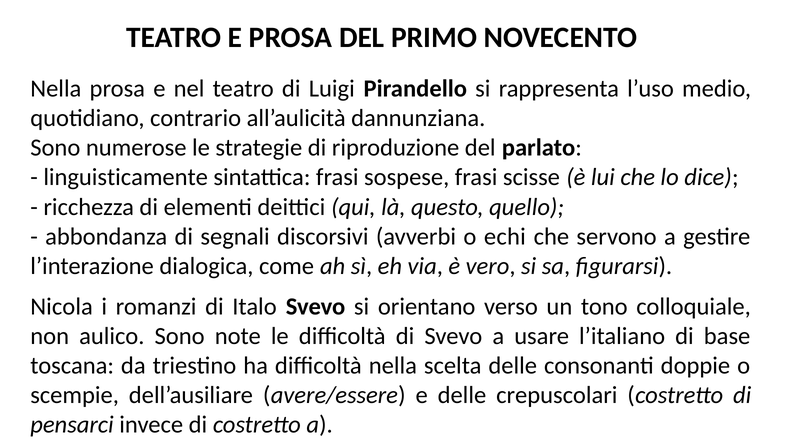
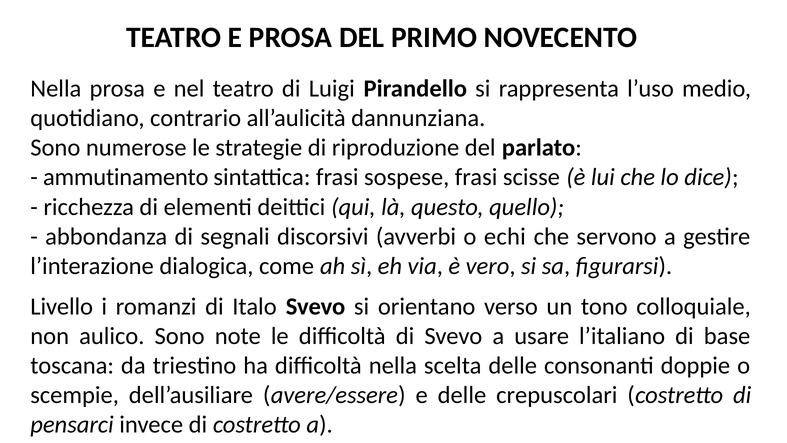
linguisticamente: linguisticamente -> ammutinamento
Nicola: Nicola -> Livello
